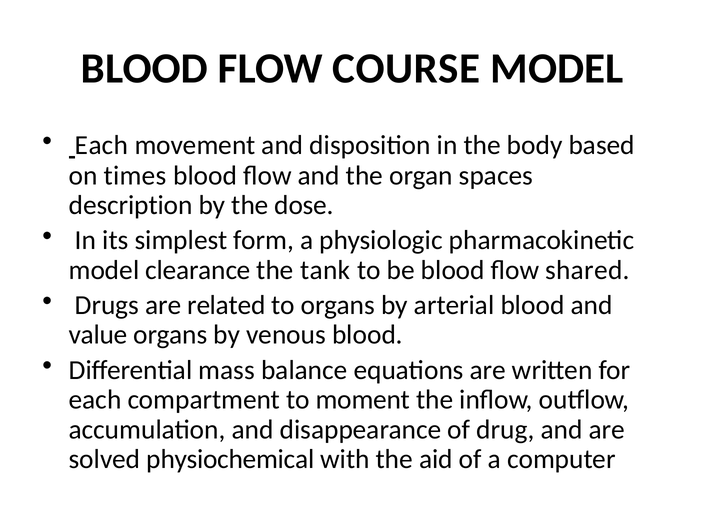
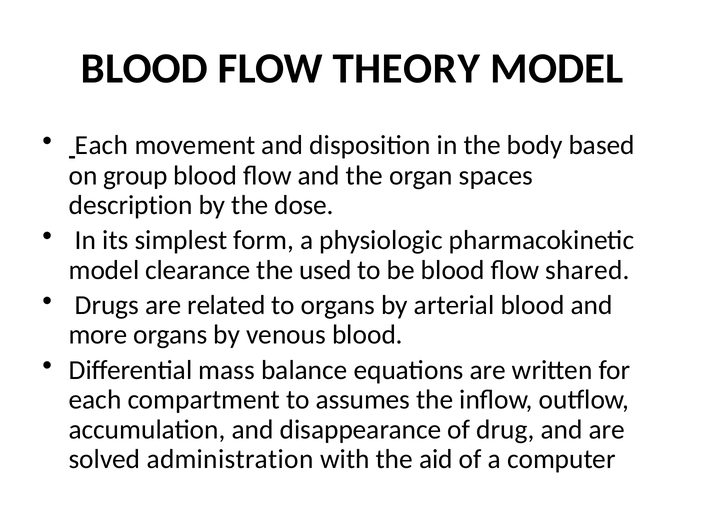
COURSE: COURSE -> THEORY
times: times -> group
tank: tank -> used
value: value -> more
moment: moment -> assumes
physiochemical: physiochemical -> administration
